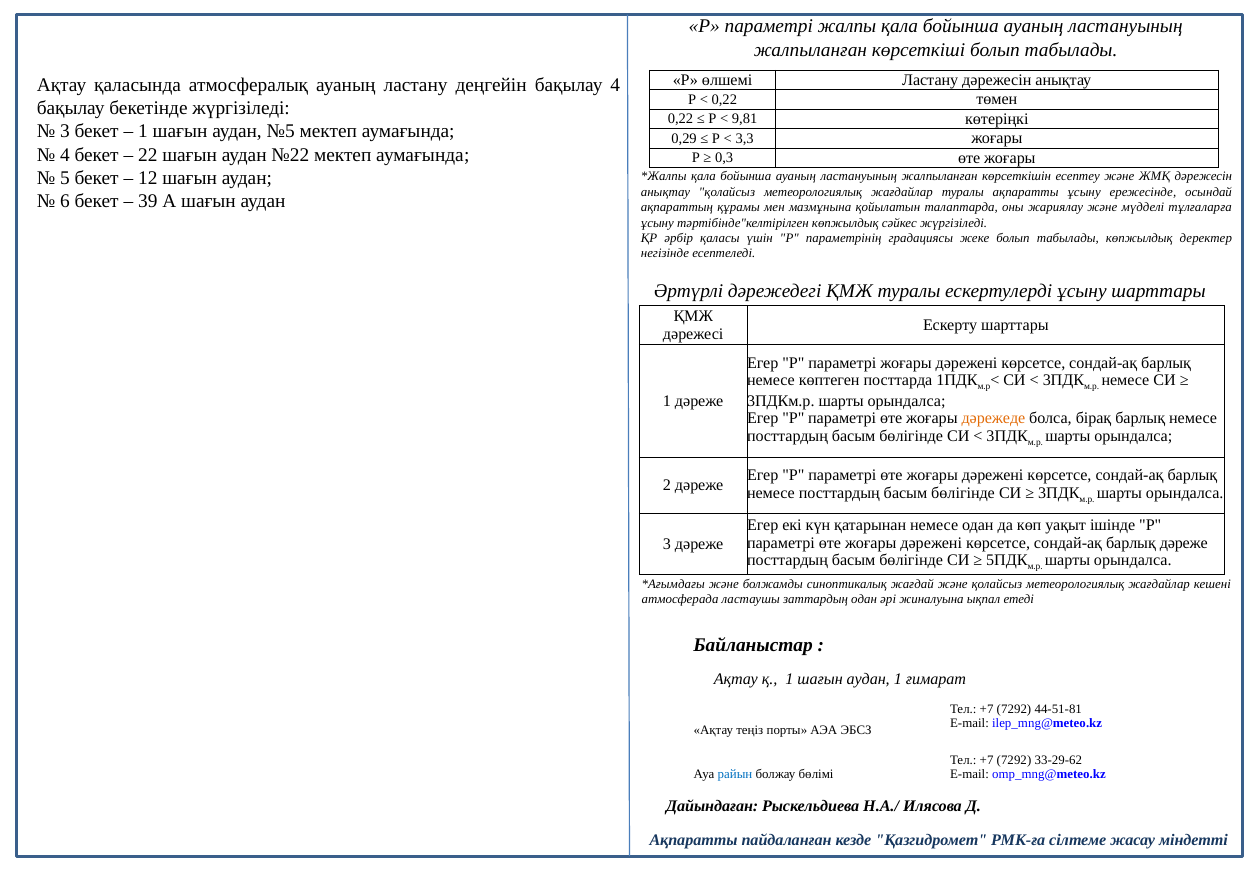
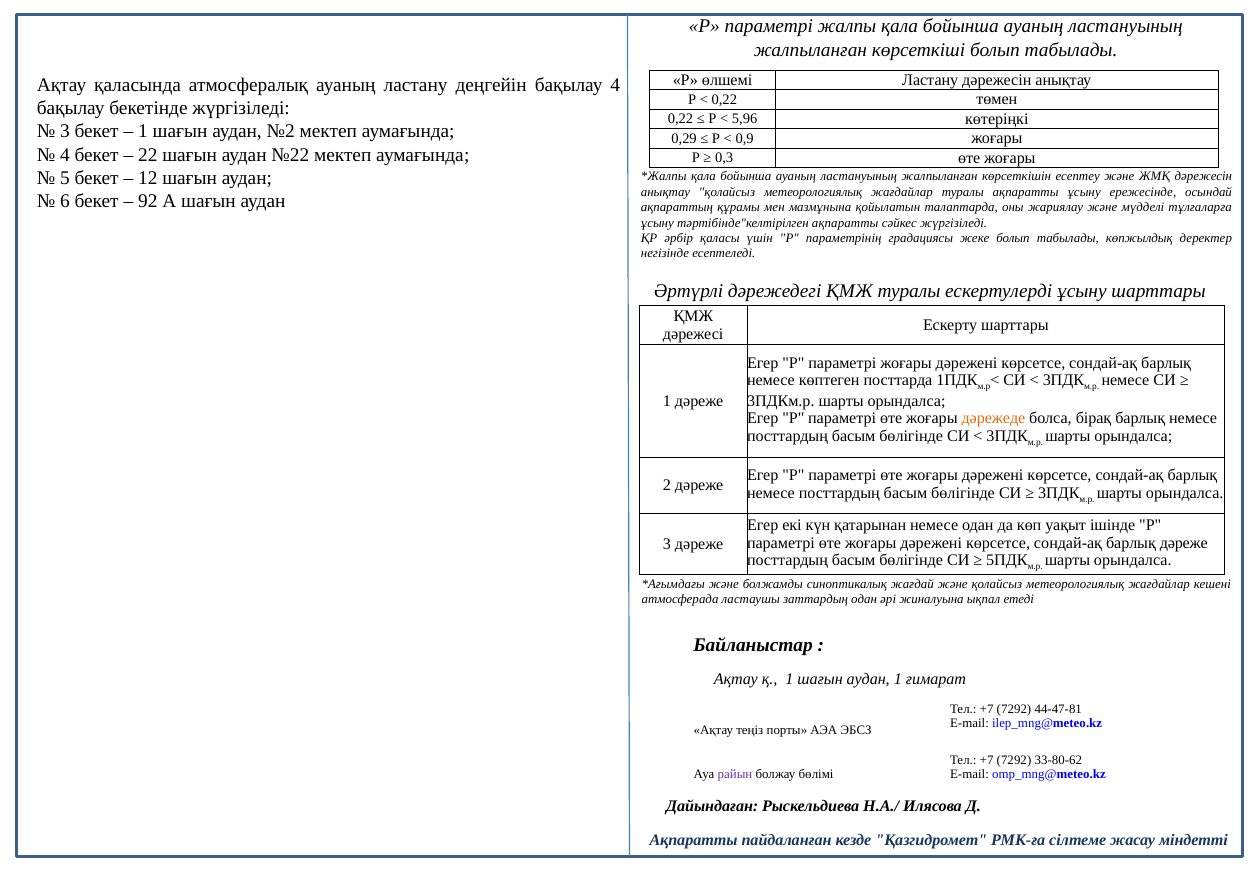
9,81: 9,81 -> 5,96
№5: №5 -> №2
3,3: 3,3 -> 0,9
39: 39 -> 92
тәртібінде"келтірілген көпжылдық: көпжылдық -> ақпаратты
44-51-81: 44-51-81 -> 44-47-81
33-29-62: 33-29-62 -> 33-80-62
райын colour: blue -> purple
